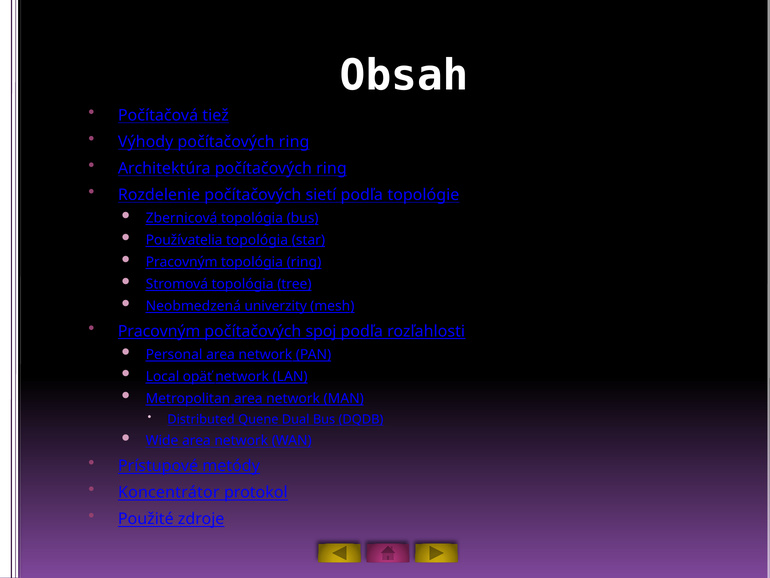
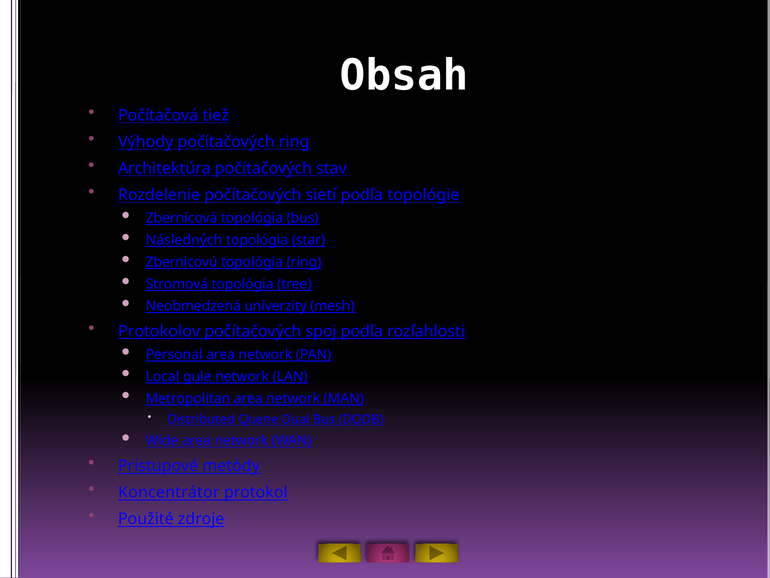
Architektúra počítačových ring: ring -> stav
Používatelia: Používatelia -> Následných
Pracovným at (182, 262): Pracovným -> Zbernicovú
Pracovným at (159, 331): Pracovným -> Protokolov
opäť: opäť -> gule
